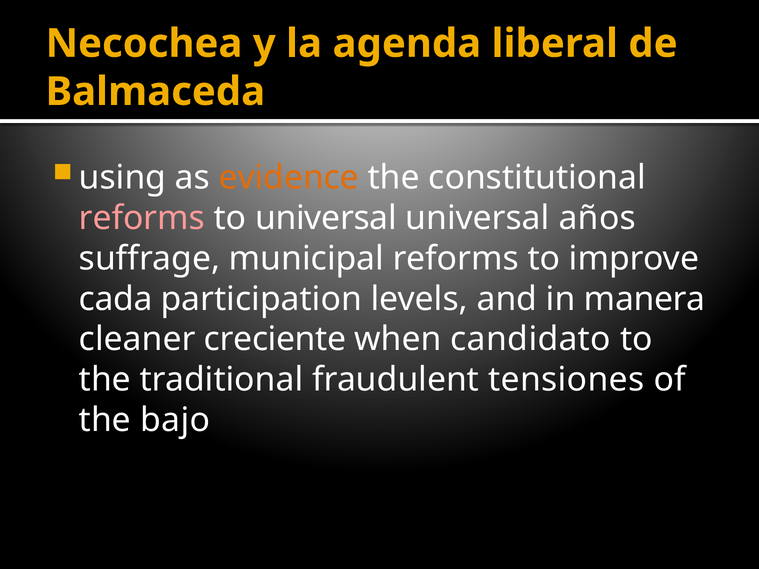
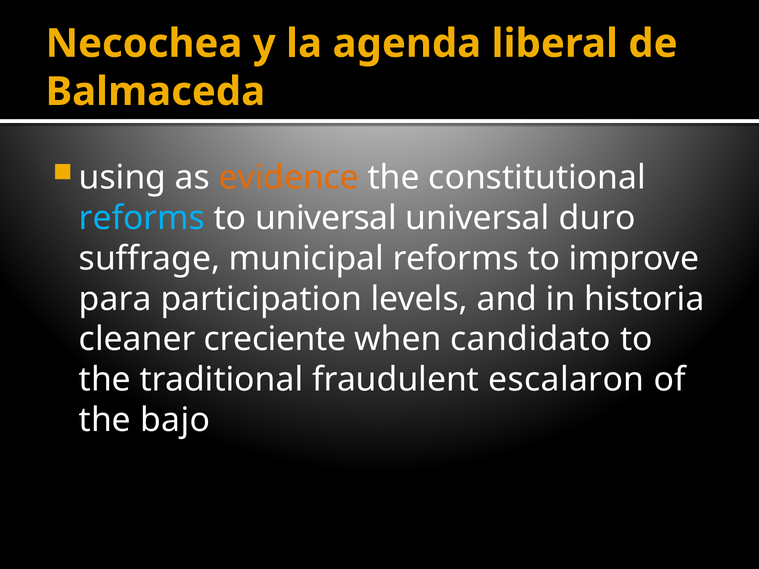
reforms at (142, 218) colour: pink -> light blue
años: años -> duro
cada: cada -> para
manera: manera -> historia
tensiones: tensiones -> escalaron
